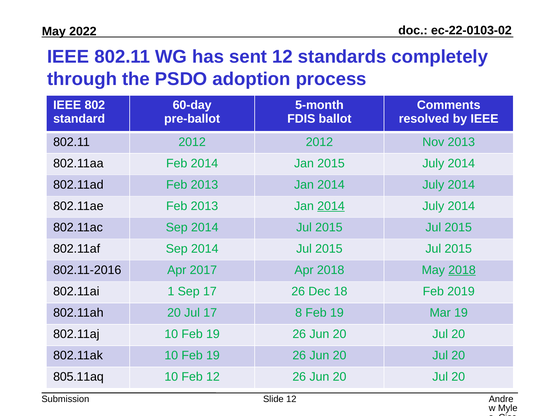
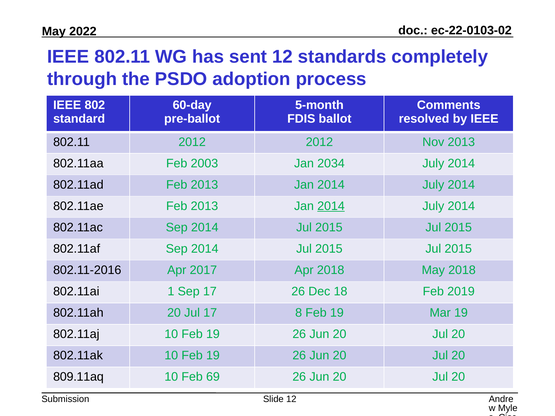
Feb 2014: 2014 -> 2003
Jan 2015: 2015 -> 2034
2018 at (462, 270) underline: present -> none
805.11aq: 805.11aq -> 809.11aq
Feb 12: 12 -> 69
